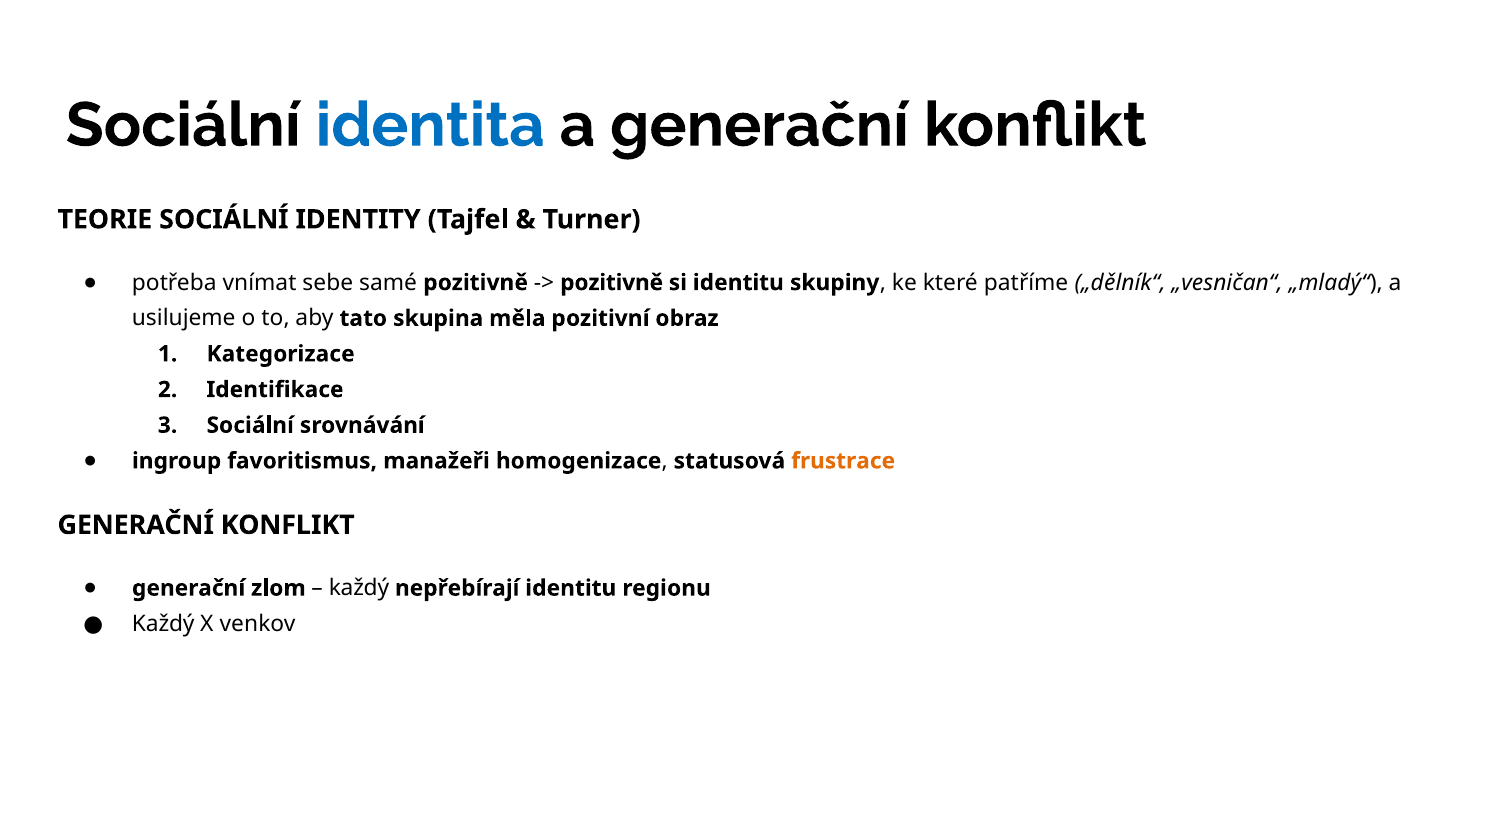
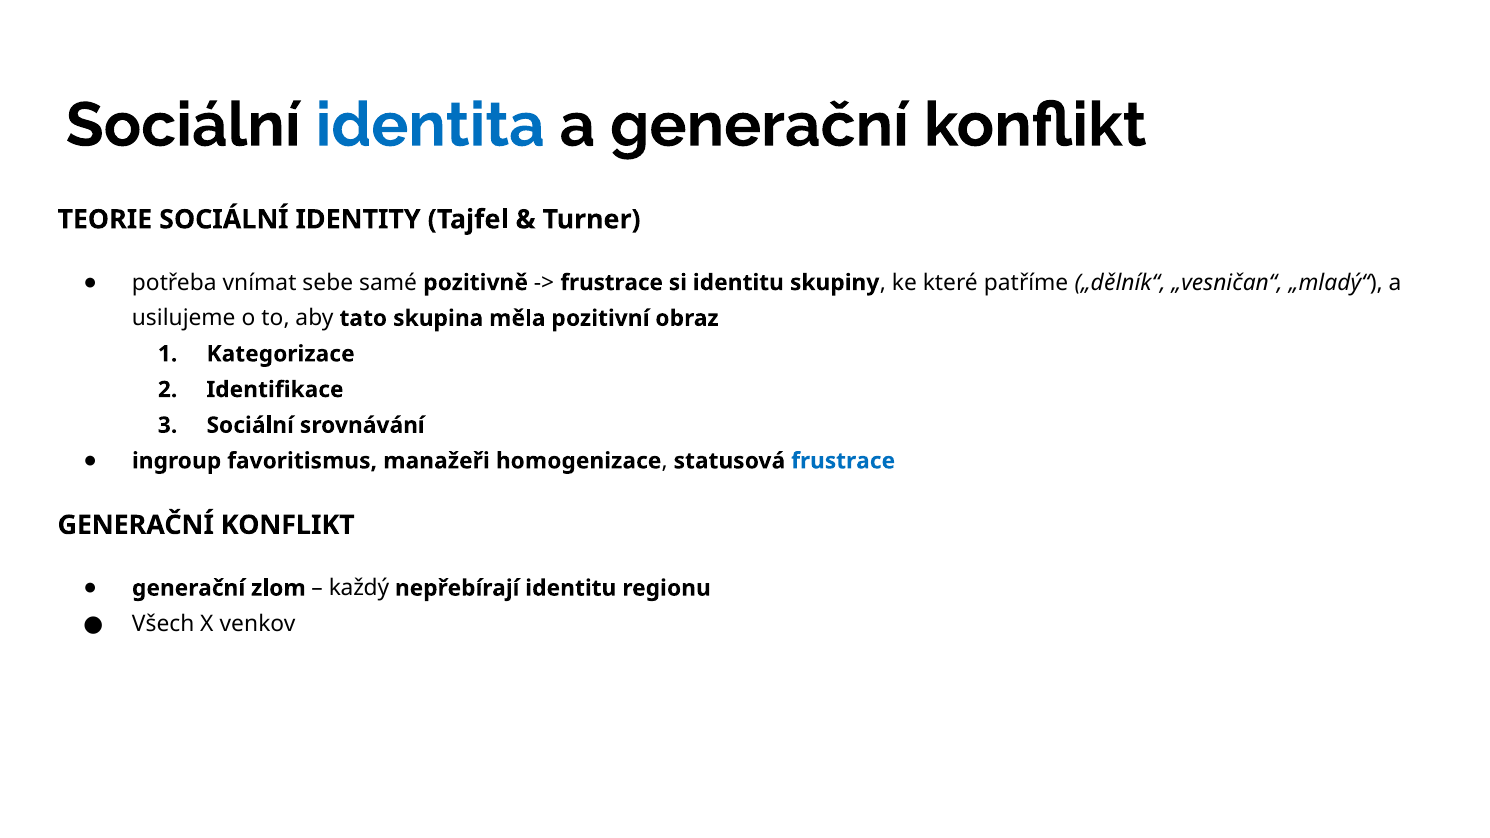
pozitivně at (612, 283): pozitivně -> frustrace
frustrace at (843, 461) colour: orange -> blue
Každý at (163, 624): Každý -> Všech
